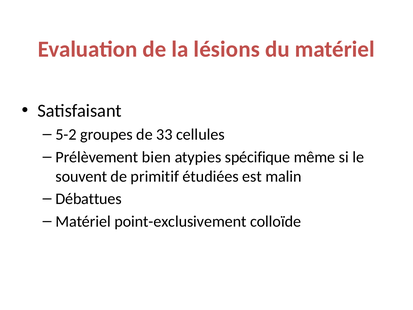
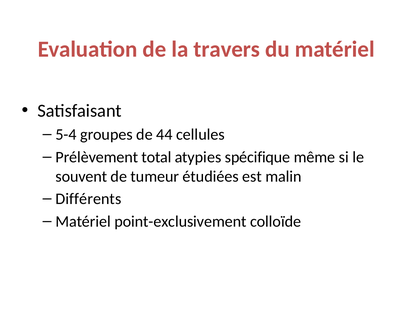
lésions: lésions -> travers
5-2: 5-2 -> 5-4
33: 33 -> 44
bien: bien -> total
primitif: primitif -> tumeur
Débattues: Débattues -> Différents
